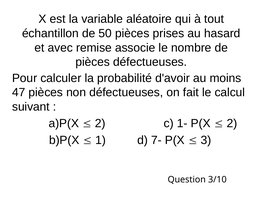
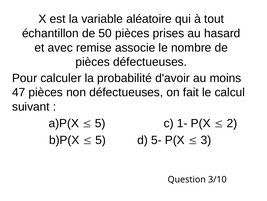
2 at (100, 123): 2 -> 5
1 at (101, 140): 1 -> 5
7-: 7- -> 5-
